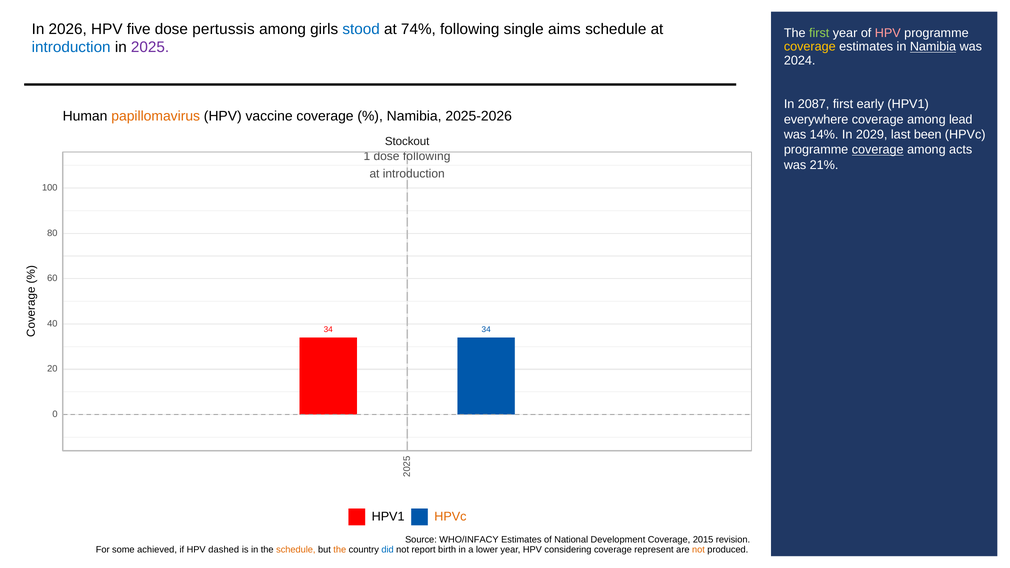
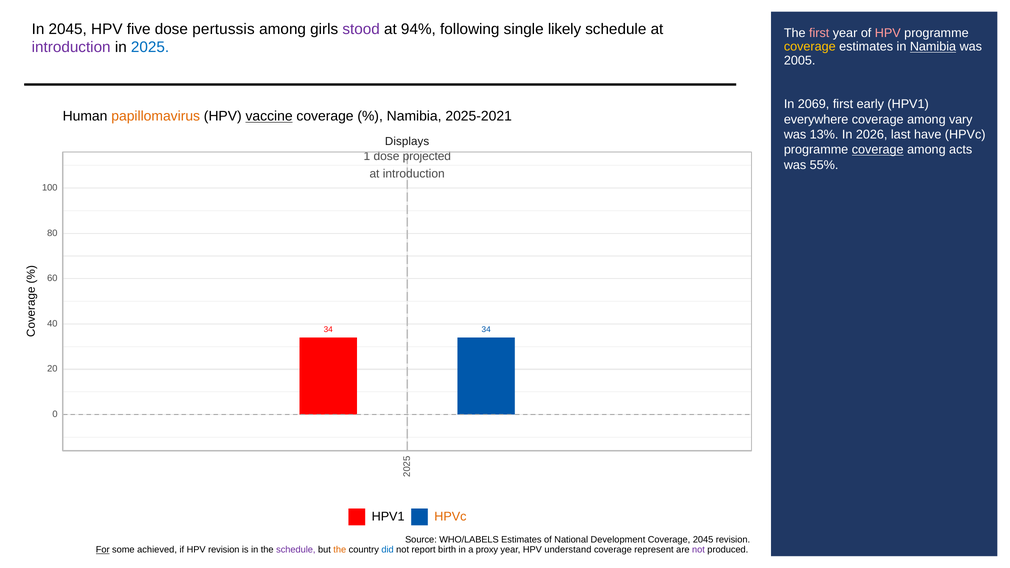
In 2026: 2026 -> 2045
stood colour: blue -> purple
74%: 74% -> 94%
aims: aims -> likely
first at (819, 33) colour: light green -> pink
introduction at (71, 47) colour: blue -> purple
2025 at (150, 47) colour: purple -> blue
2024: 2024 -> 2005
2087: 2087 -> 2069
vaccine underline: none -> present
2025-2026: 2025-2026 -> 2025-2021
lead: lead -> vary
14%: 14% -> 13%
2029: 2029 -> 2026
been: been -> have
Stockout: Stockout -> Displays
dose following: following -> projected
21%: 21% -> 55%
WHO/INFACY: WHO/INFACY -> WHO/LABELS
Coverage 2015: 2015 -> 2045
For underline: none -> present
HPV dashed: dashed -> revision
schedule at (296, 550) colour: orange -> purple
lower: lower -> proxy
considering: considering -> understand
not at (699, 550) colour: orange -> purple
